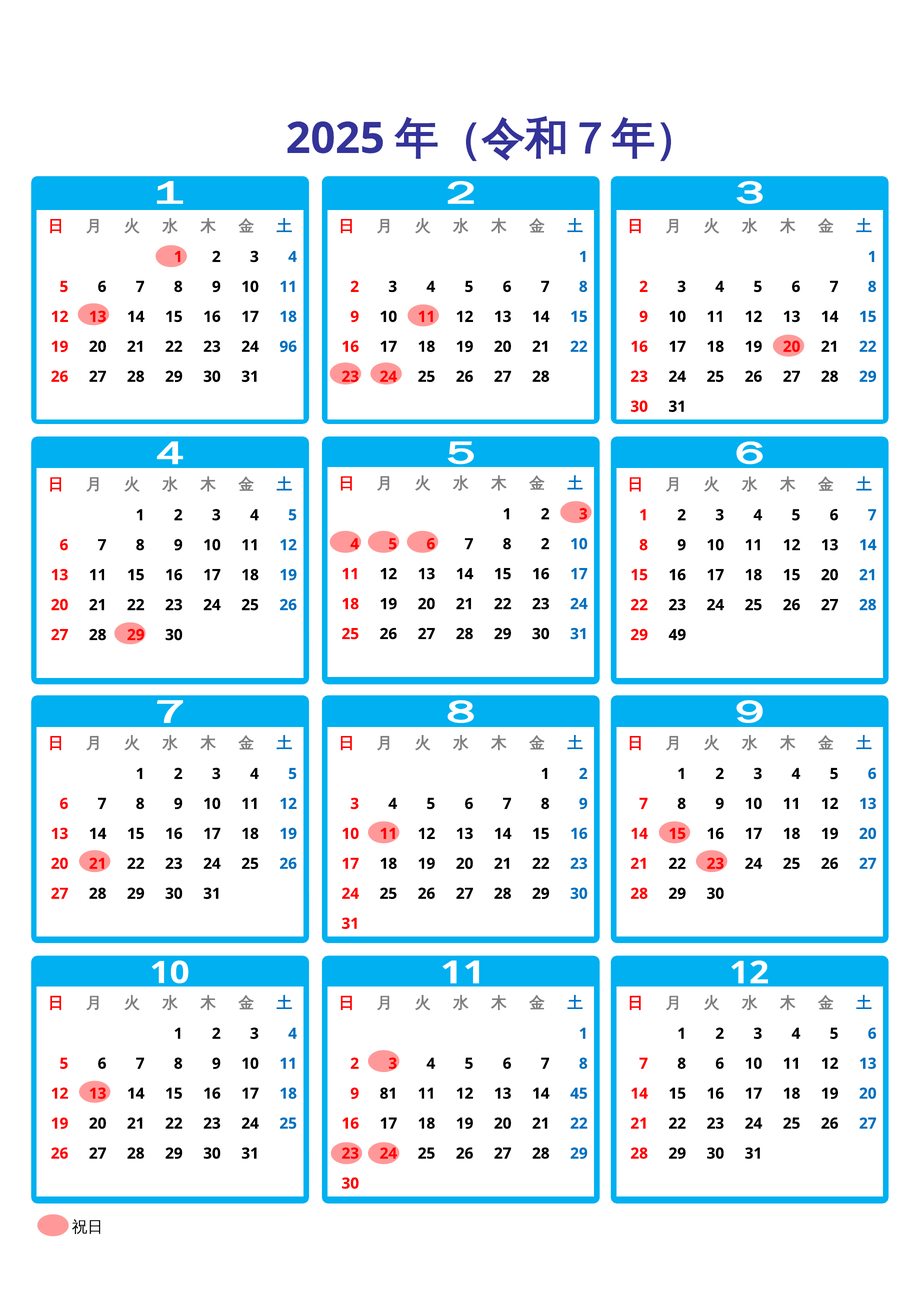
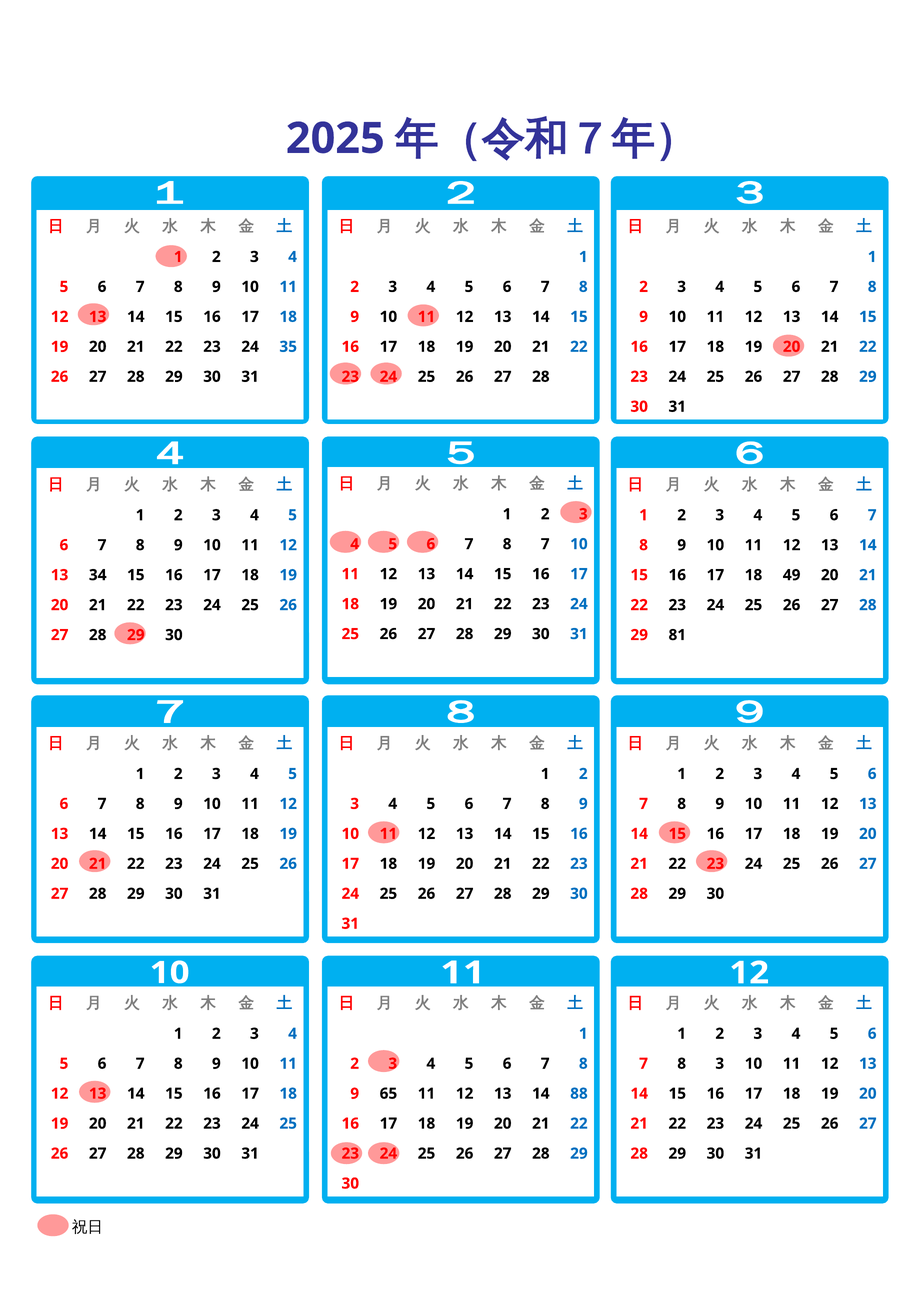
96: 96 -> 35
8 2: 2 -> 7
13 11: 11 -> 34
18 15: 15 -> 49
49: 49 -> 81
8 6: 6 -> 3
81: 81 -> 65
45: 45 -> 88
